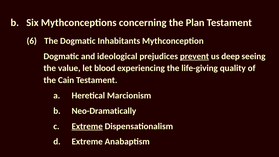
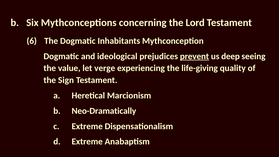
Plan: Plan -> Lord
blood: blood -> verge
Cain: Cain -> Sign
Extreme at (87, 126) underline: present -> none
